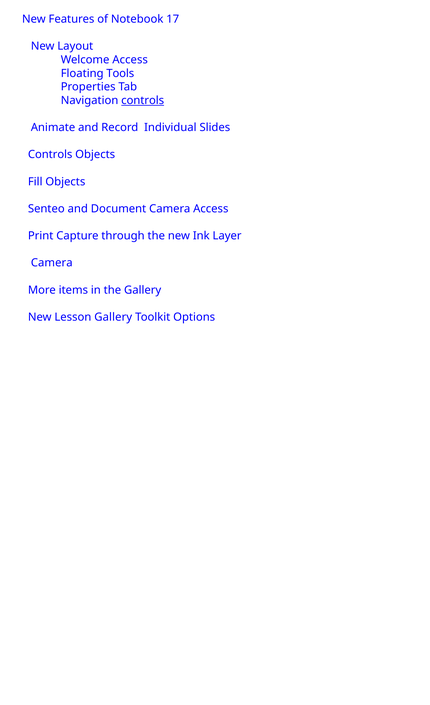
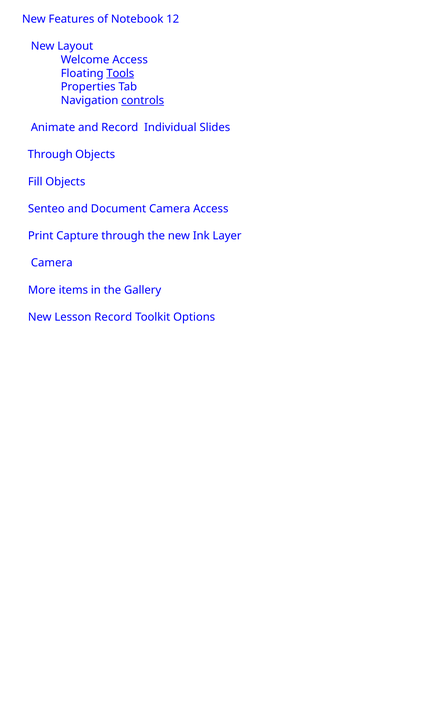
17: 17 -> 12
Tools underline: none -> present
Controls at (50, 155): Controls -> Through
Lesson Gallery: Gallery -> Record
